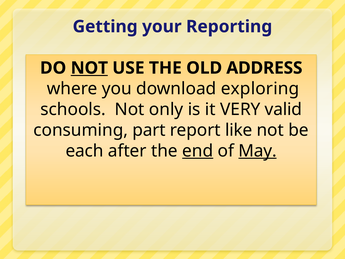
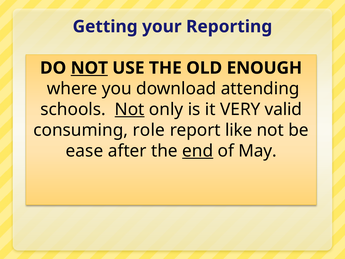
ADDRESS: ADDRESS -> ENOUGH
exploring: exploring -> attending
Not at (130, 109) underline: none -> present
part: part -> role
each: each -> ease
May underline: present -> none
